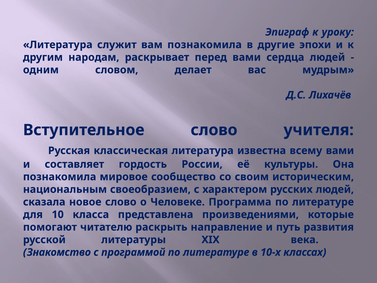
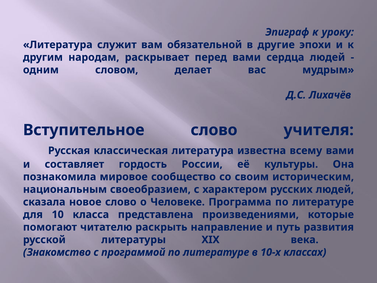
вам познакомила: познакомила -> обязательной
